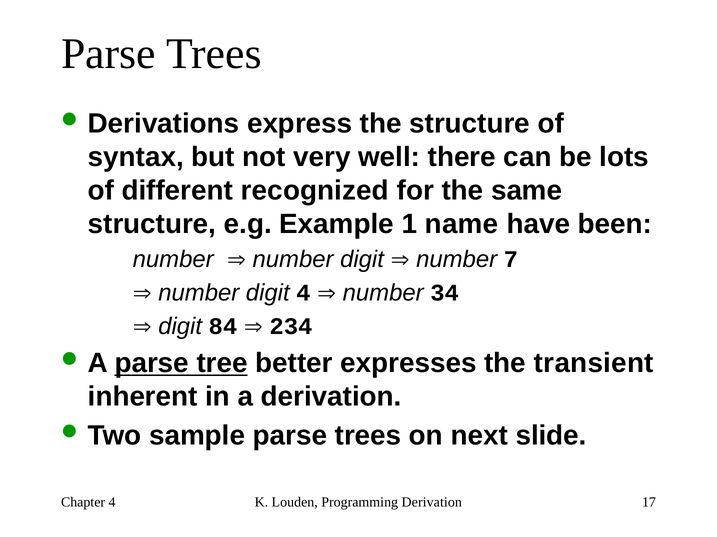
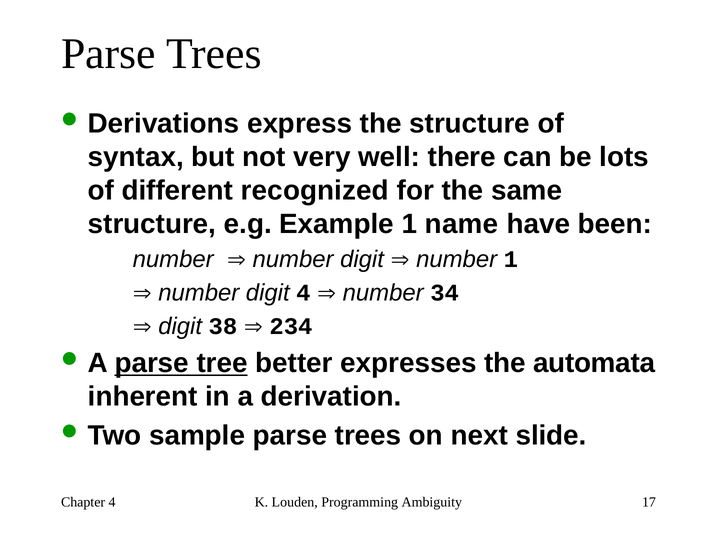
number 7: 7 -> 1
84: 84 -> 38
transient: transient -> automata
Programming Derivation: Derivation -> Ambiguity
